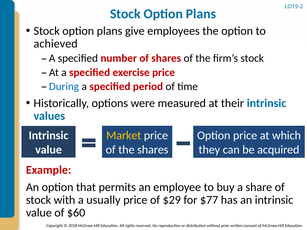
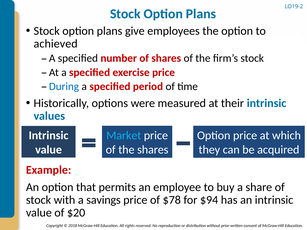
Market colour: yellow -> light blue
usually: usually -> savings
$29: $29 -> $78
$77: $77 -> $94
$60: $60 -> $20
